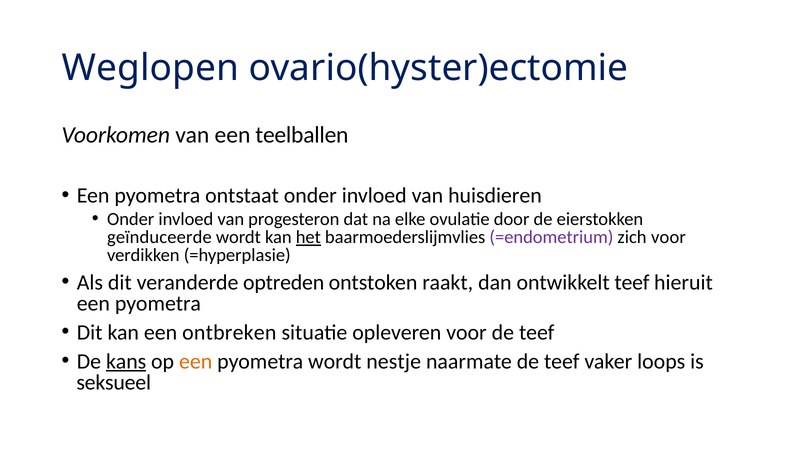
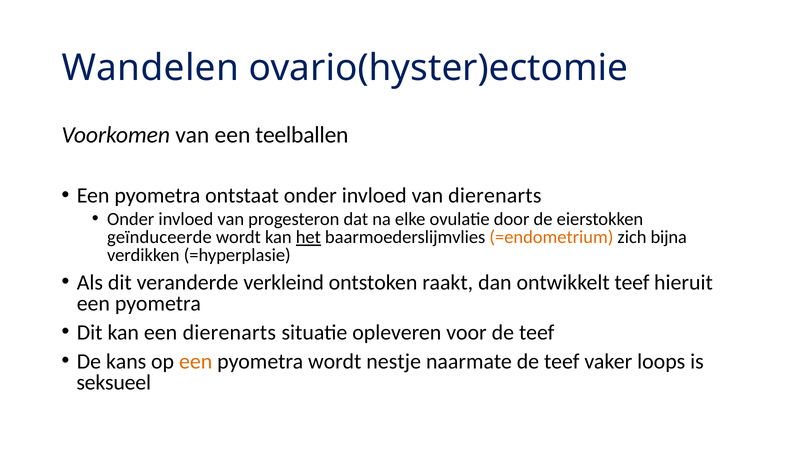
Weglopen: Weglopen -> Wandelen
van huisdieren: huisdieren -> dierenarts
=endometrium colour: purple -> orange
zich voor: voor -> bijna
optreden: optreden -> verkleind
een ontbreken: ontbreken -> dierenarts
kans underline: present -> none
